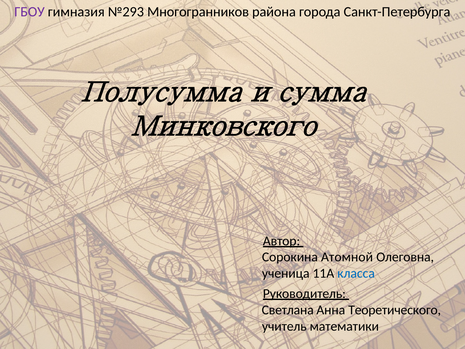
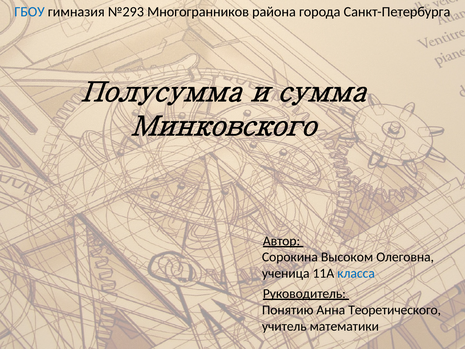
ГБОУ colour: purple -> blue
Атомной: Атомной -> Высоком
Светлана: Светлана -> Понятию
